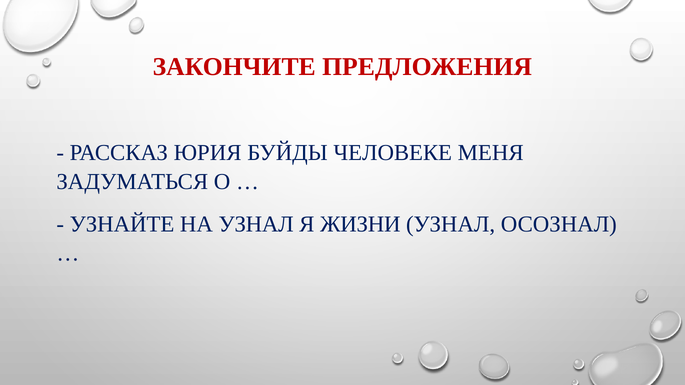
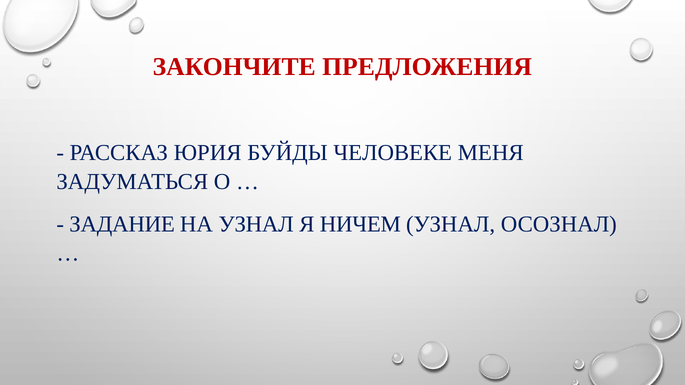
УЗНАЙТЕ: УЗНАЙТЕ -> ЗАДАНИЕ
ЖИЗНИ: ЖИЗНИ -> НИЧЕМ
